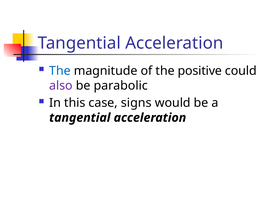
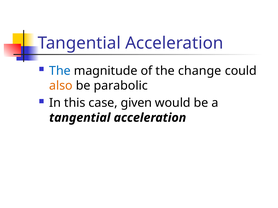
positive: positive -> change
also colour: purple -> orange
signs: signs -> given
